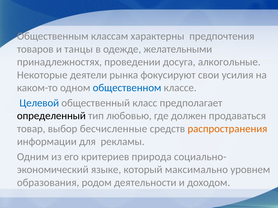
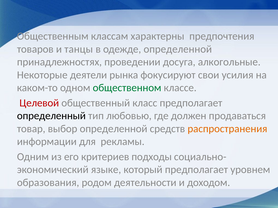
одежде желательными: желательными -> определенной
общественном colour: blue -> green
Целевой colour: blue -> red
выбор бесчисленные: бесчисленные -> определенной
природа: природа -> подходы
который максимально: максимально -> предполагает
